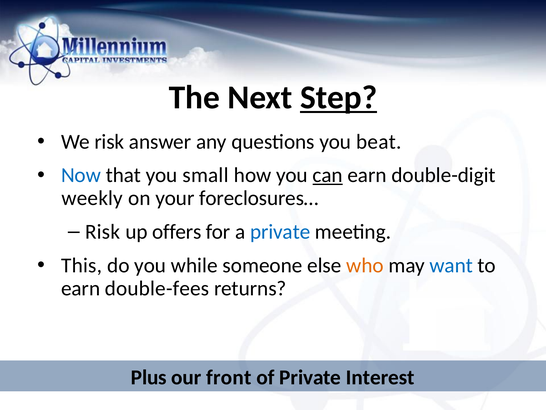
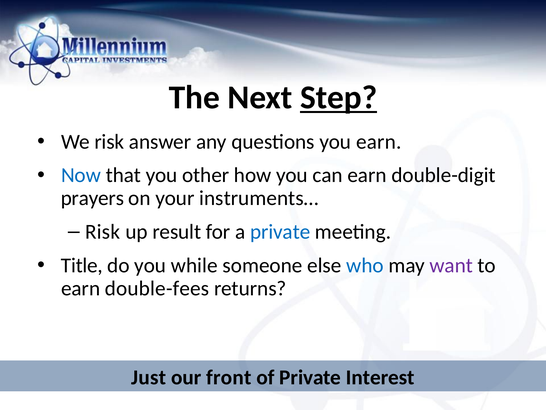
you beat: beat -> earn
small: small -> other
can underline: present -> none
weekly: weekly -> prayers
foreclosures…: foreclosures… -> instruments…
offers: offers -> result
This: This -> Title
who colour: orange -> blue
want colour: blue -> purple
Plus: Plus -> Just
